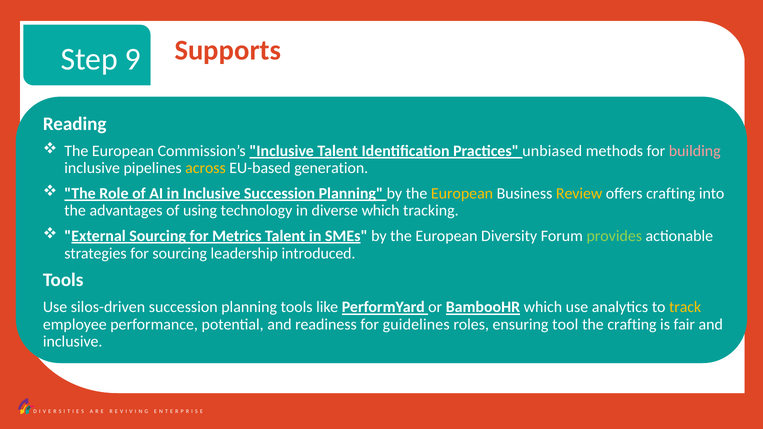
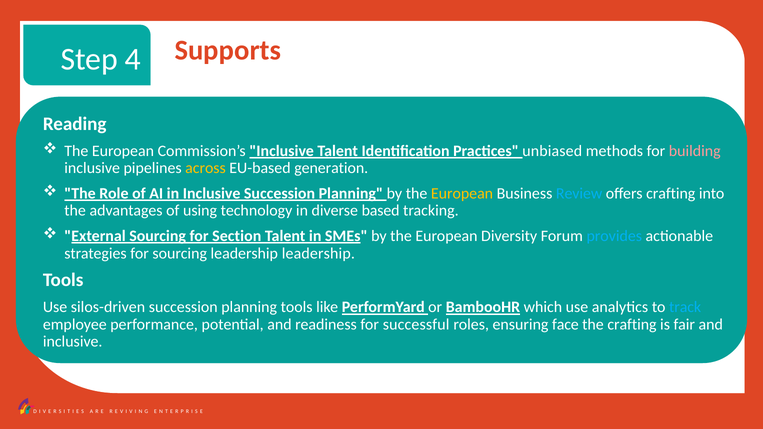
9: 9 -> 4
Review colour: yellow -> light blue
diverse which: which -> based
Metrics: Metrics -> Section
provides colour: light green -> light blue
leadership introduced: introduced -> leadership
track colour: yellow -> light blue
guidelines: guidelines -> successful
tool: tool -> face
